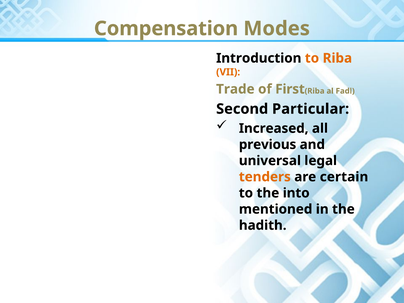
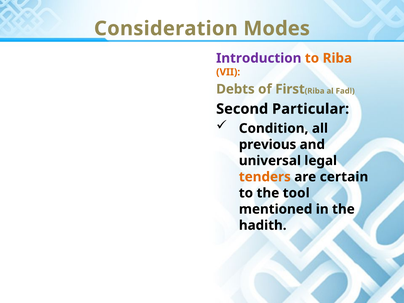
Compensation: Compensation -> Consideration
Introduction colour: black -> purple
Trade: Trade -> Debts
Increased: Increased -> Condition
into: into -> tool
